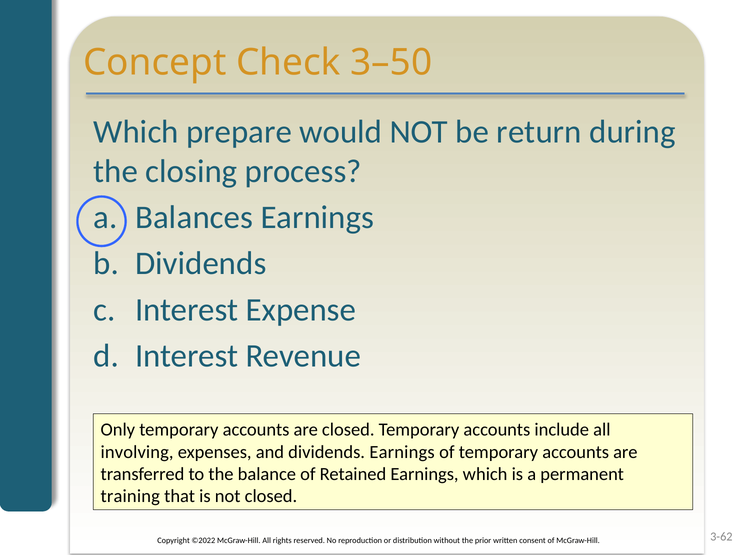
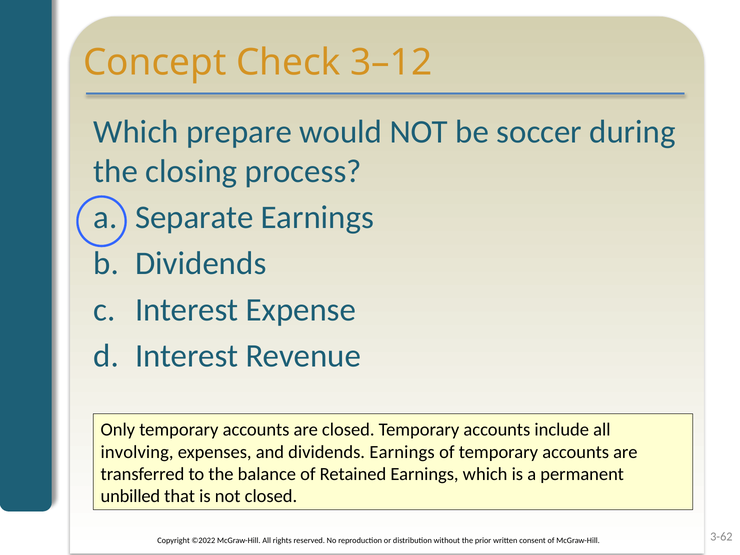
3–50: 3–50 -> 3–12
return: return -> soccer
Balances: Balances -> Separate
training: training -> unbilled
